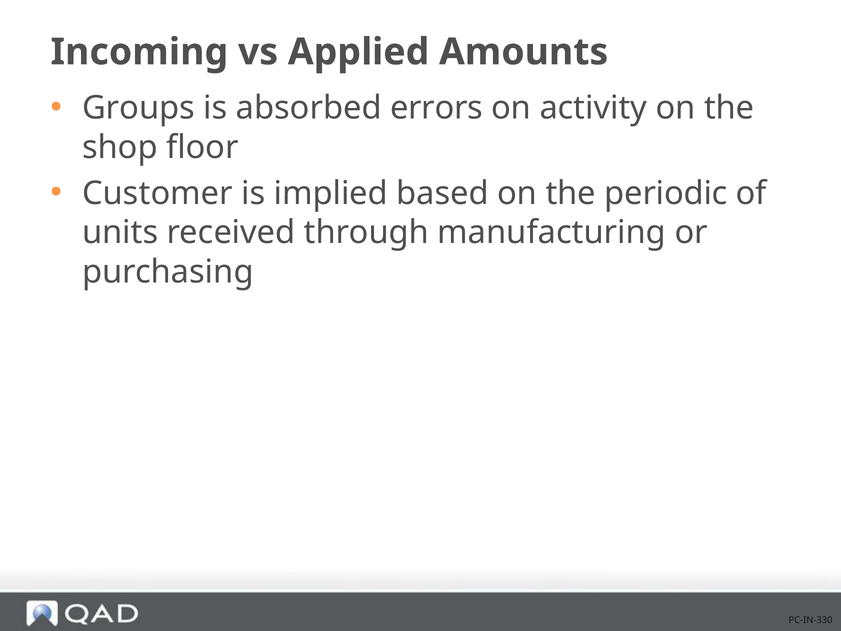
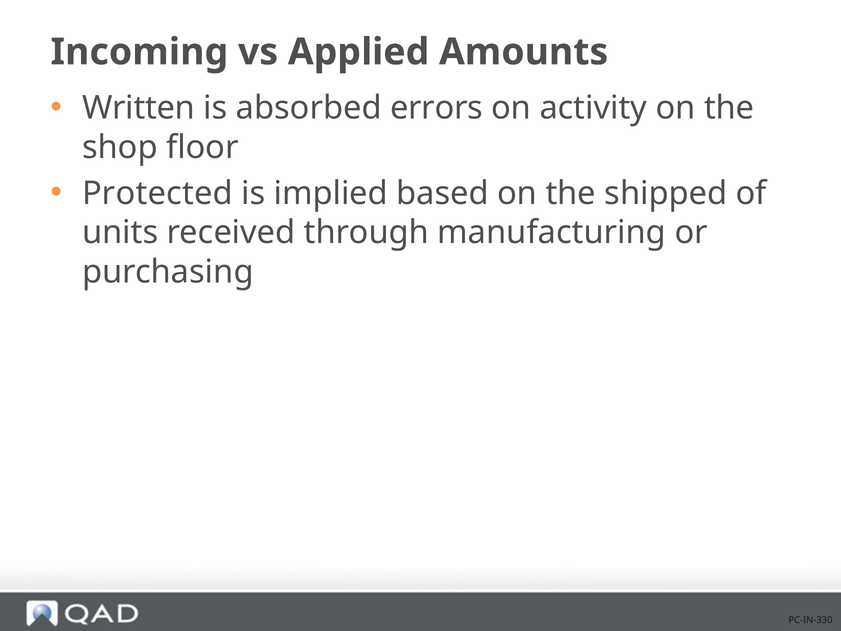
Groups: Groups -> Written
Customer: Customer -> Protected
periodic: periodic -> shipped
